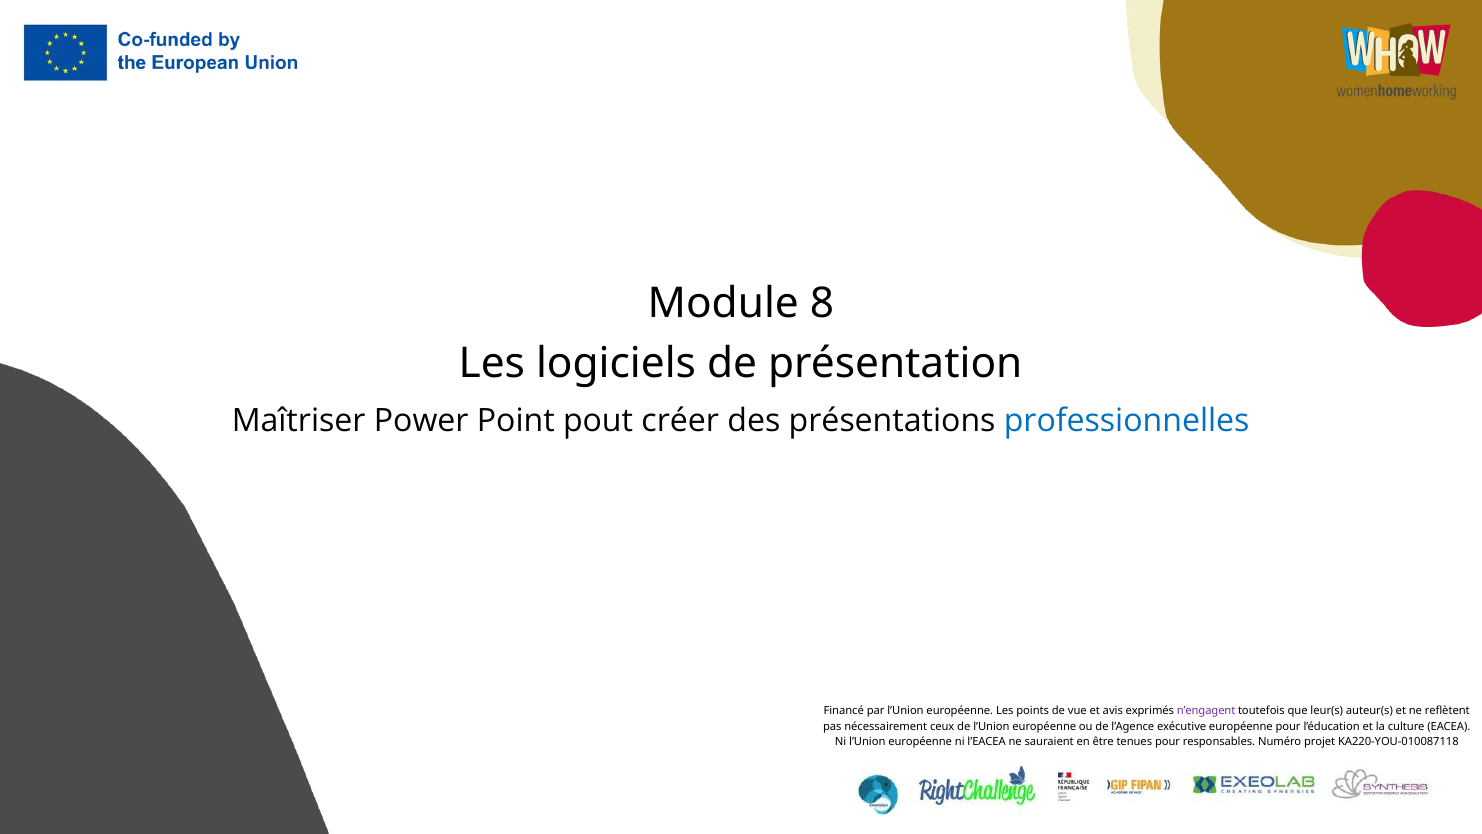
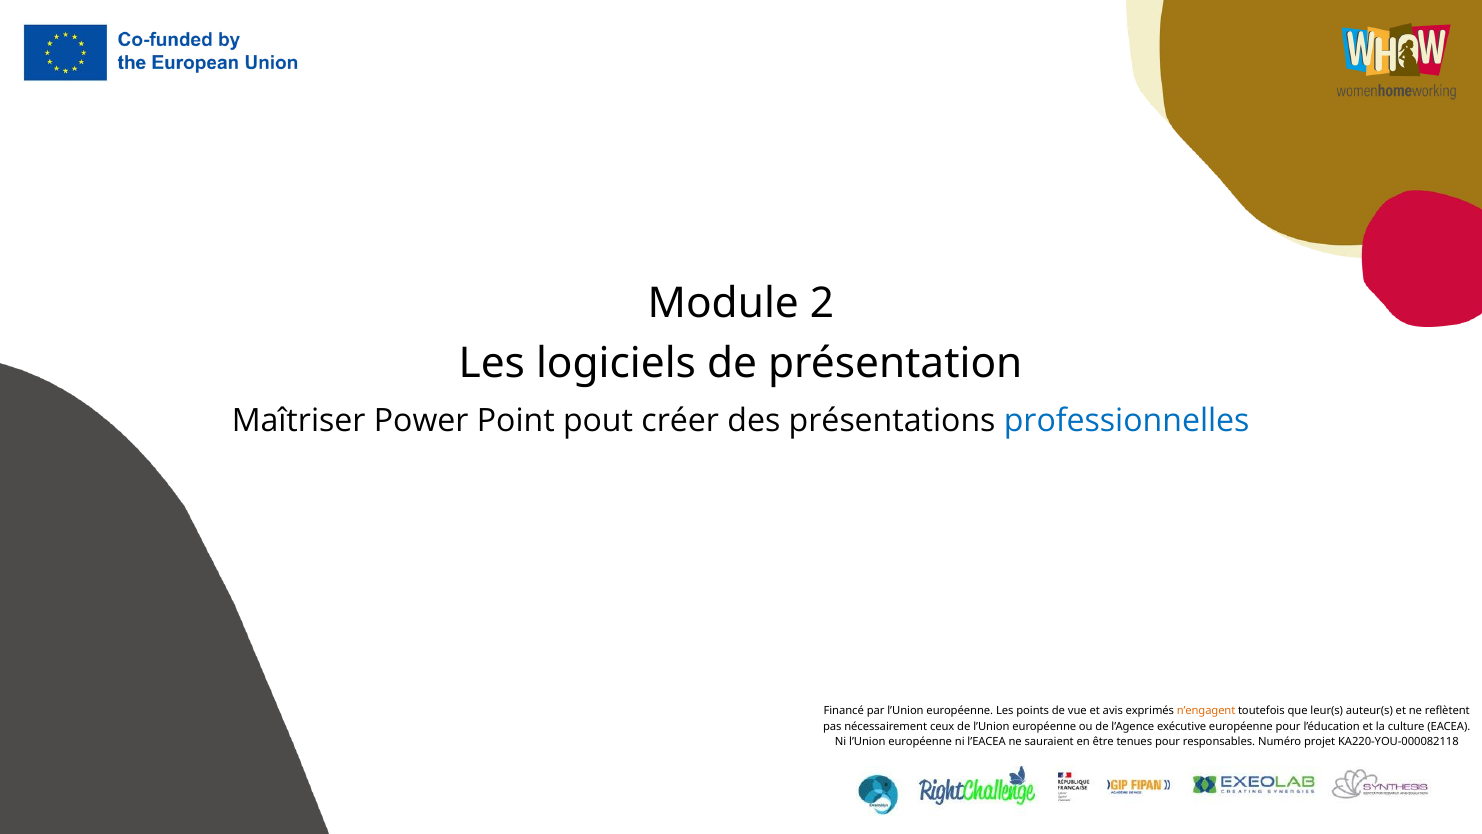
8: 8 -> 2
n’engagent colour: purple -> orange
KA220-YOU-010087118: KA220-YOU-010087118 -> KA220-YOU-000082118
